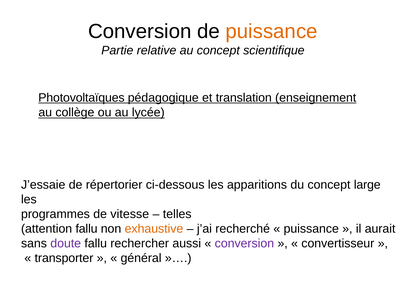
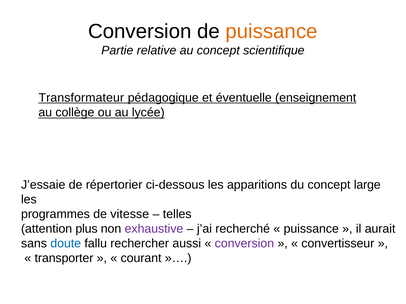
Photovoltaïques: Photovoltaïques -> Transformateur
translation: translation -> éventuelle
attention fallu: fallu -> plus
exhaustive colour: orange -> purple
doute colour: purple -> blue
général: général -> courant
